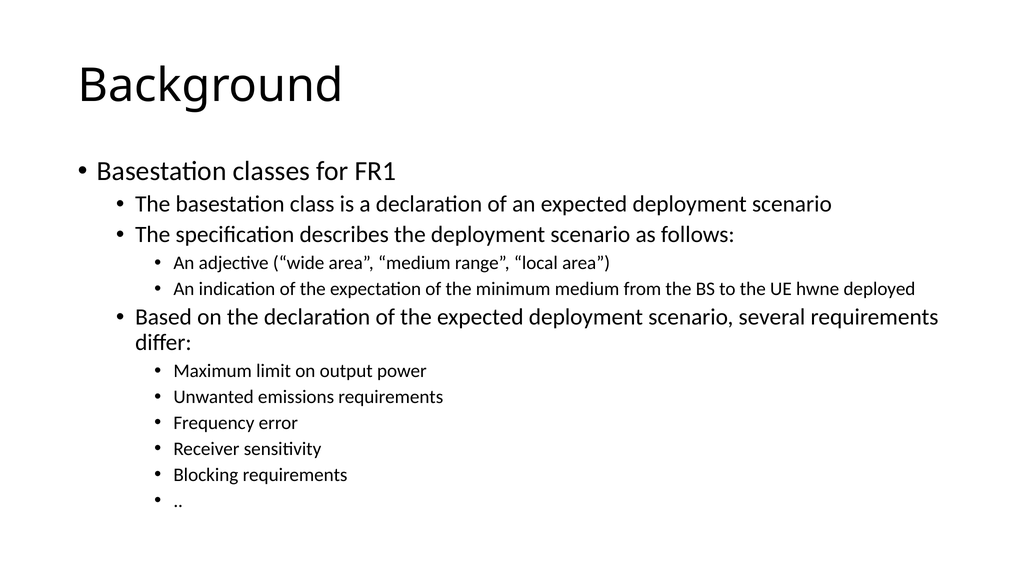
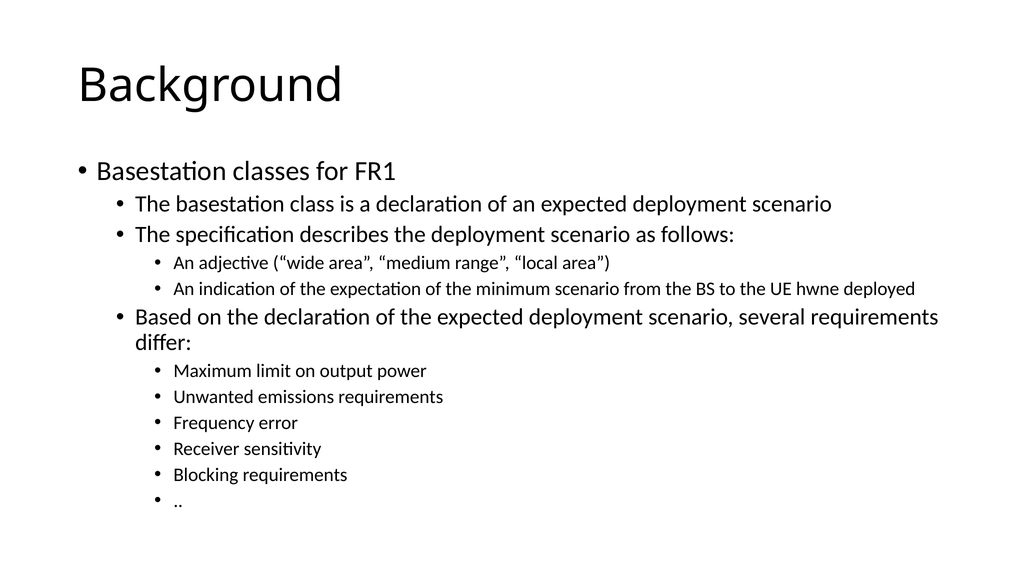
minimum medium: medium -> scenario
